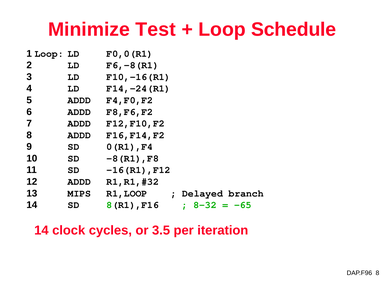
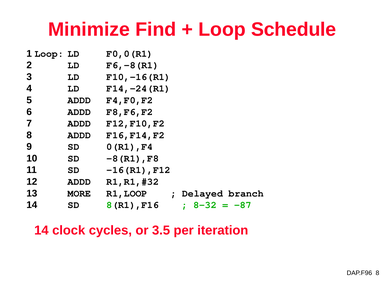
Test: Test -> Find
MIPS: MIPS -> MORE
-65: -65 -> -87
